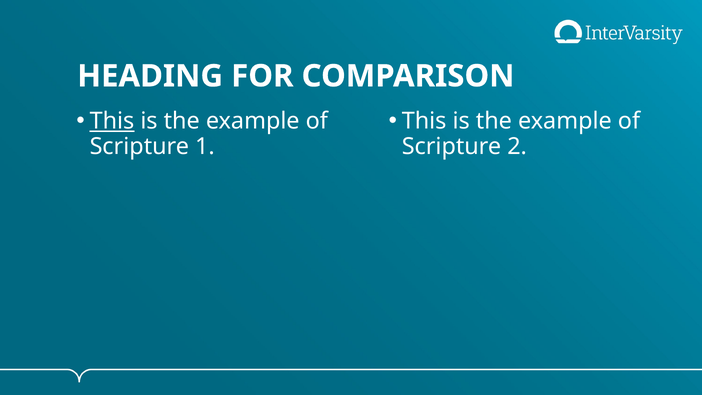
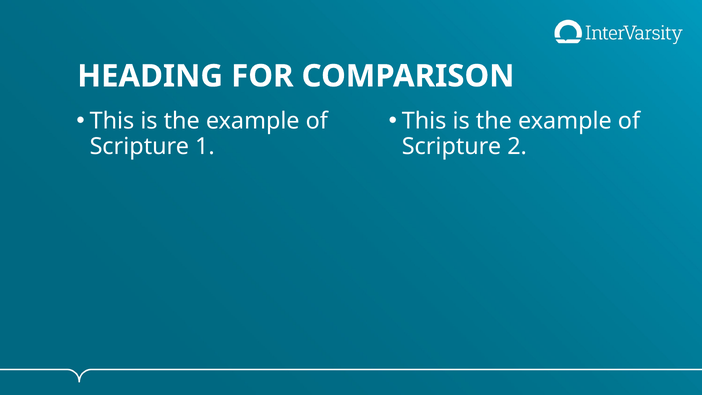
This at (112, 121) underline: present -> none
